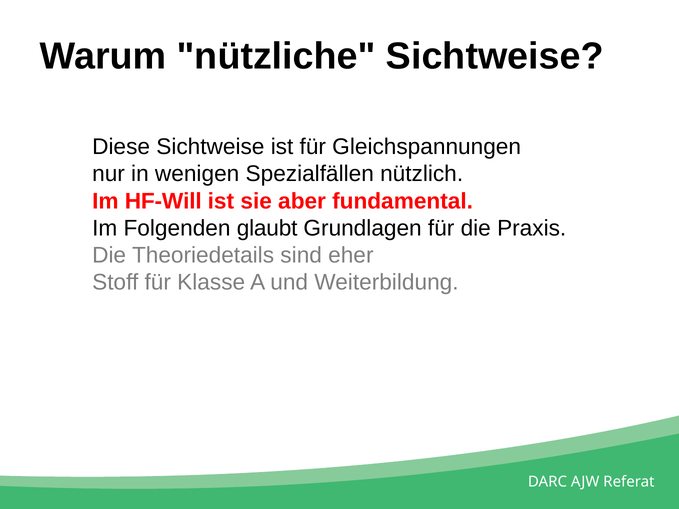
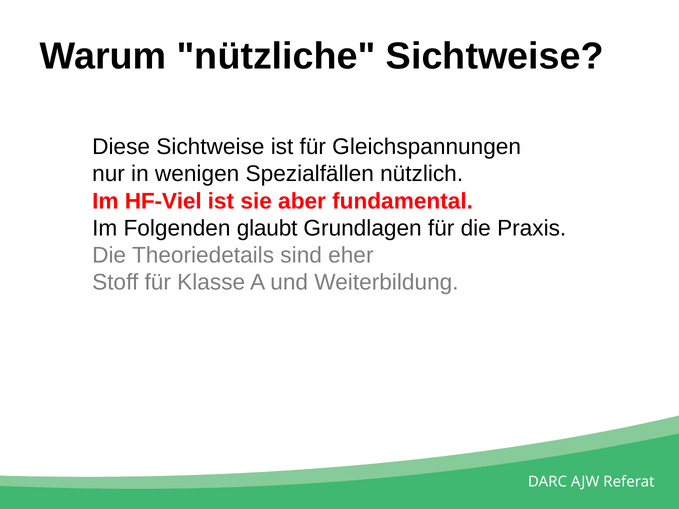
HF-Will: HF-Will -> HF-Viel
